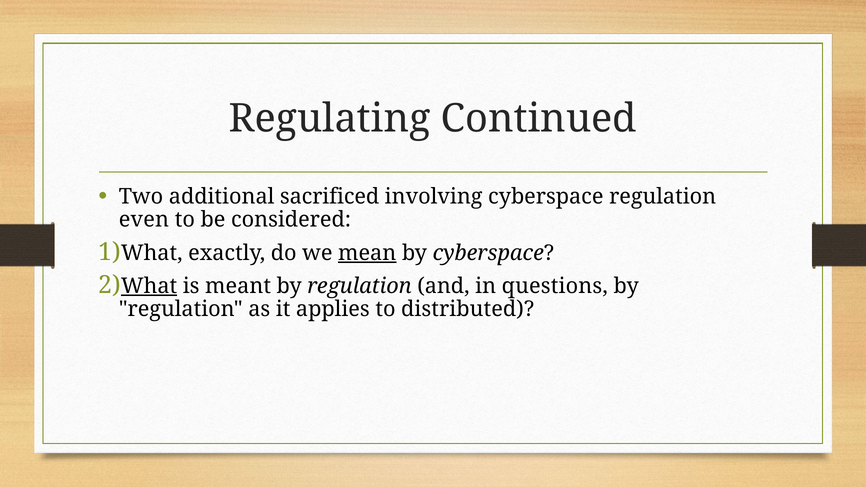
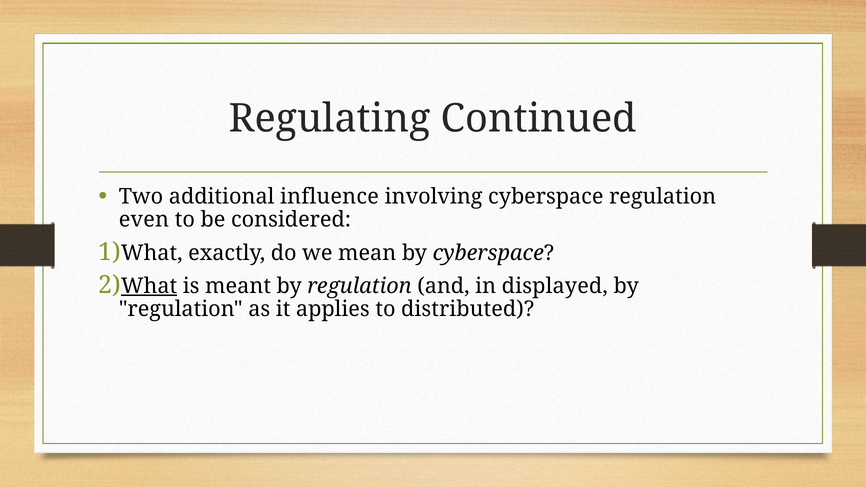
sacrificed: sacrificed -> influence
mean underline: present -> none
questions: questions -> displayed
